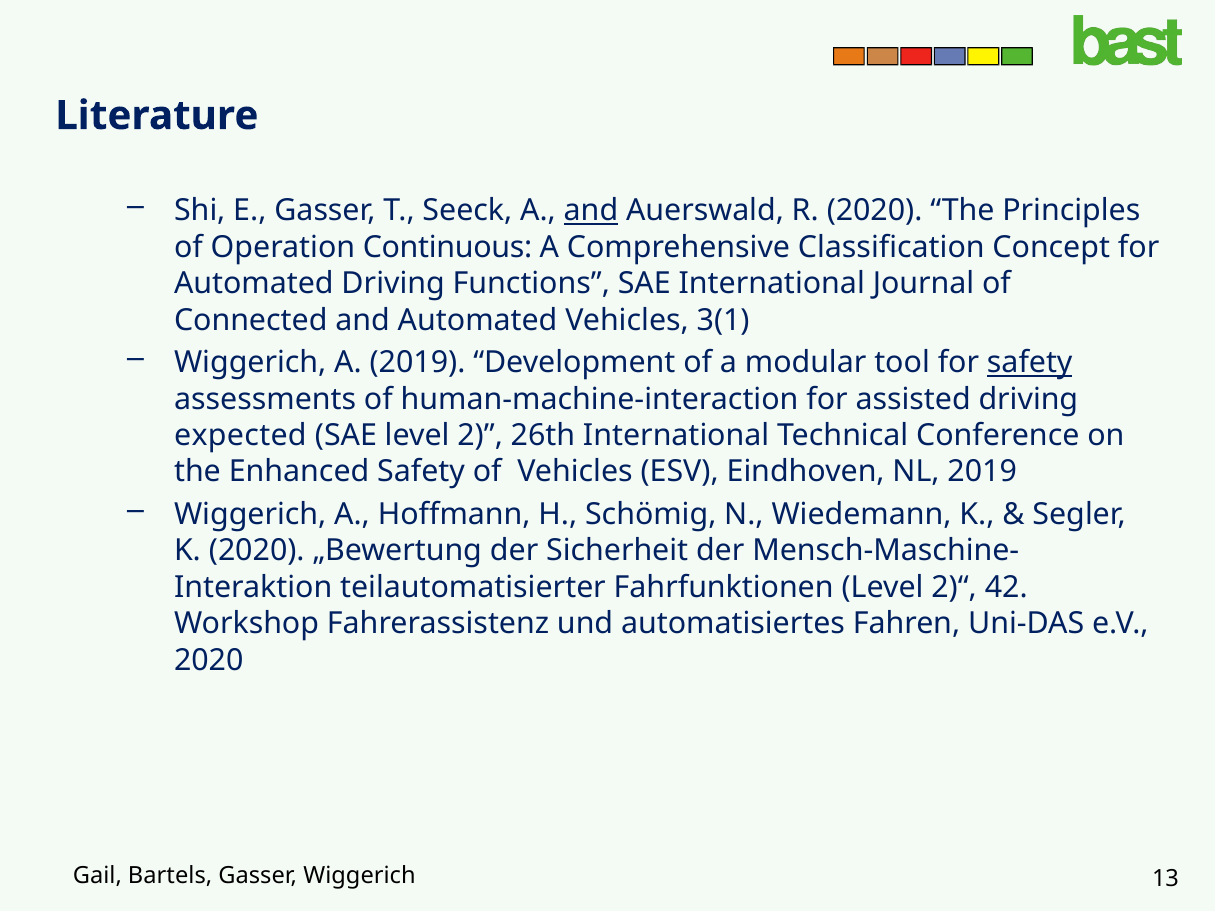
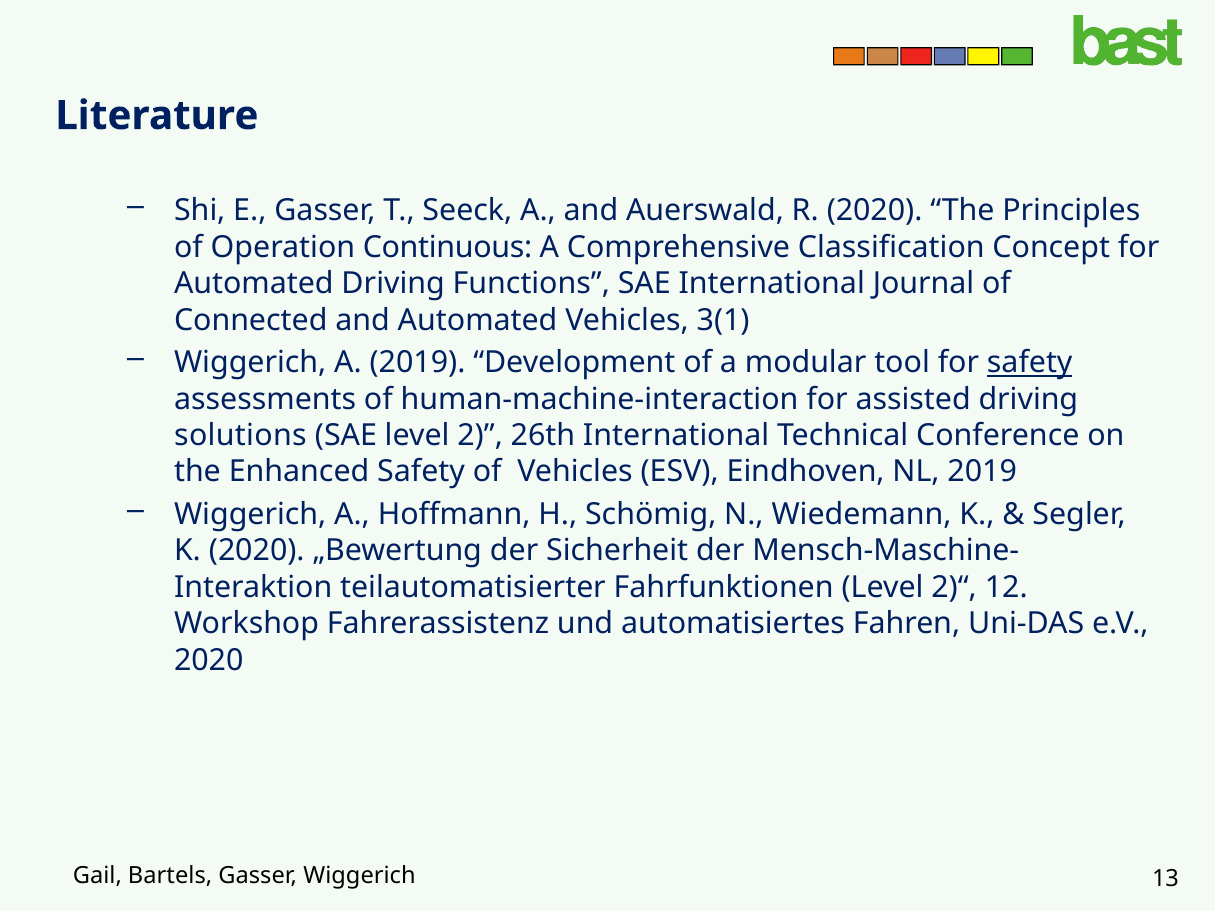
and at (591, 211) underline: present -> none
expected: expected -> solutions
42: 42 -> 12
